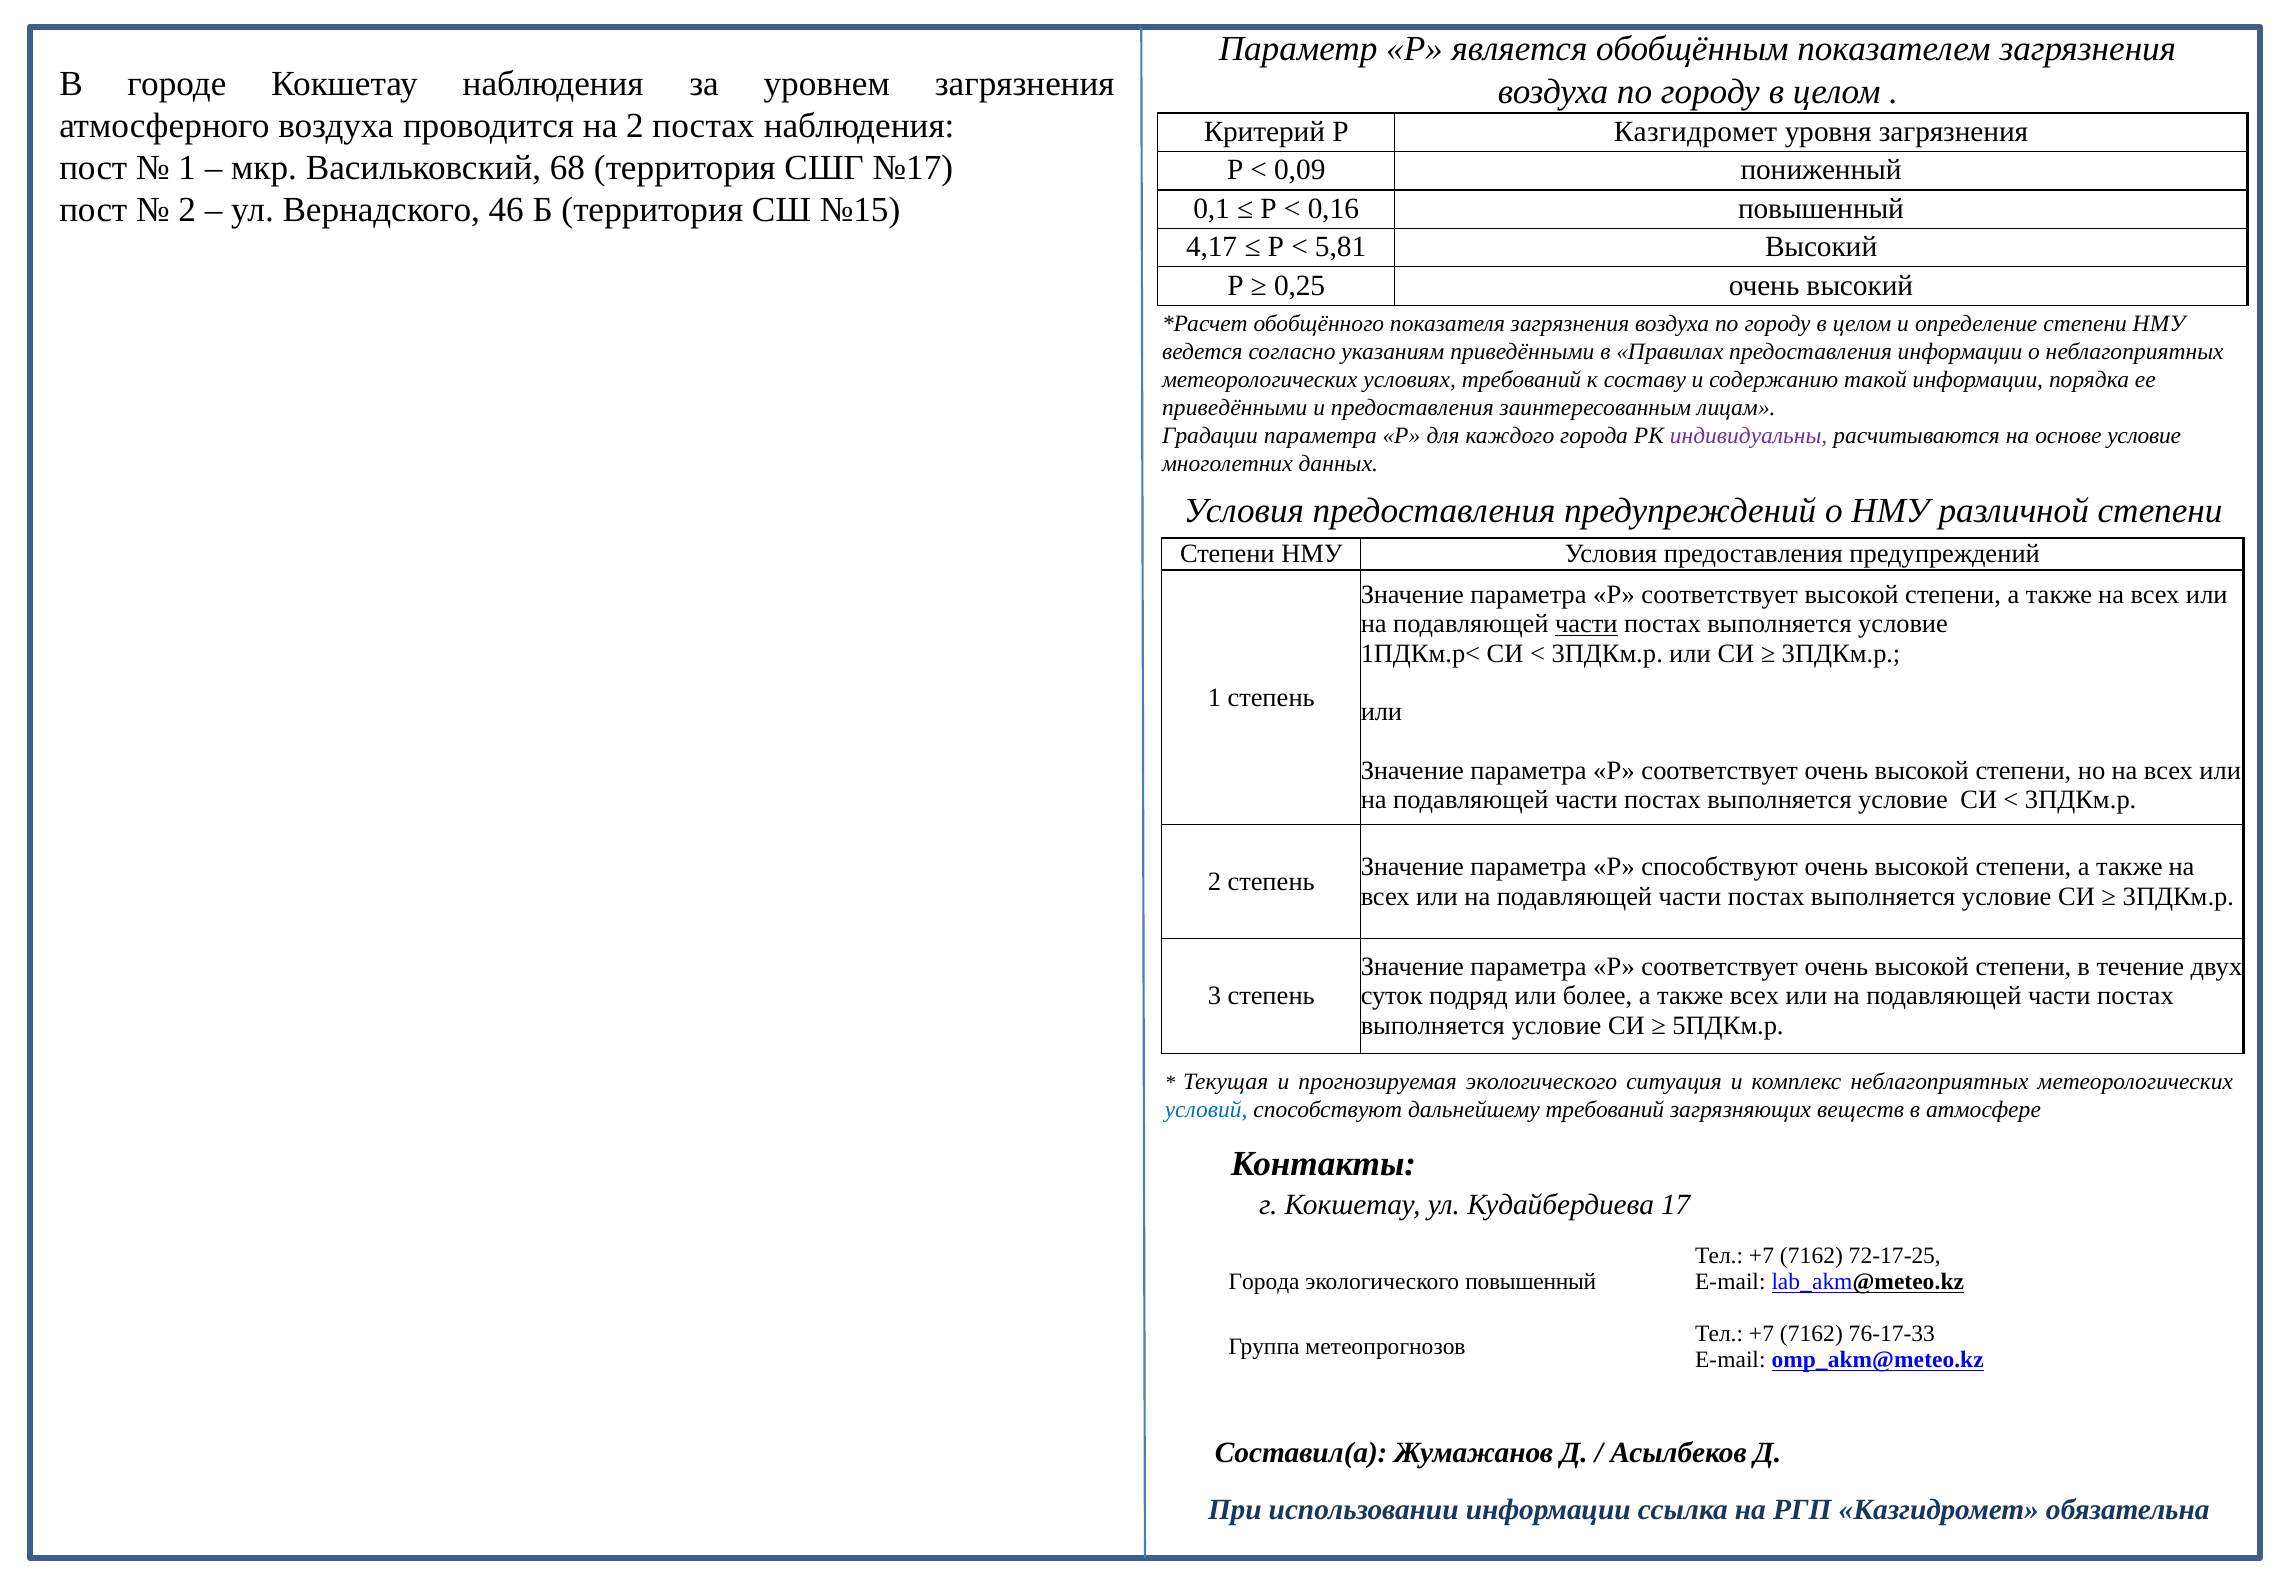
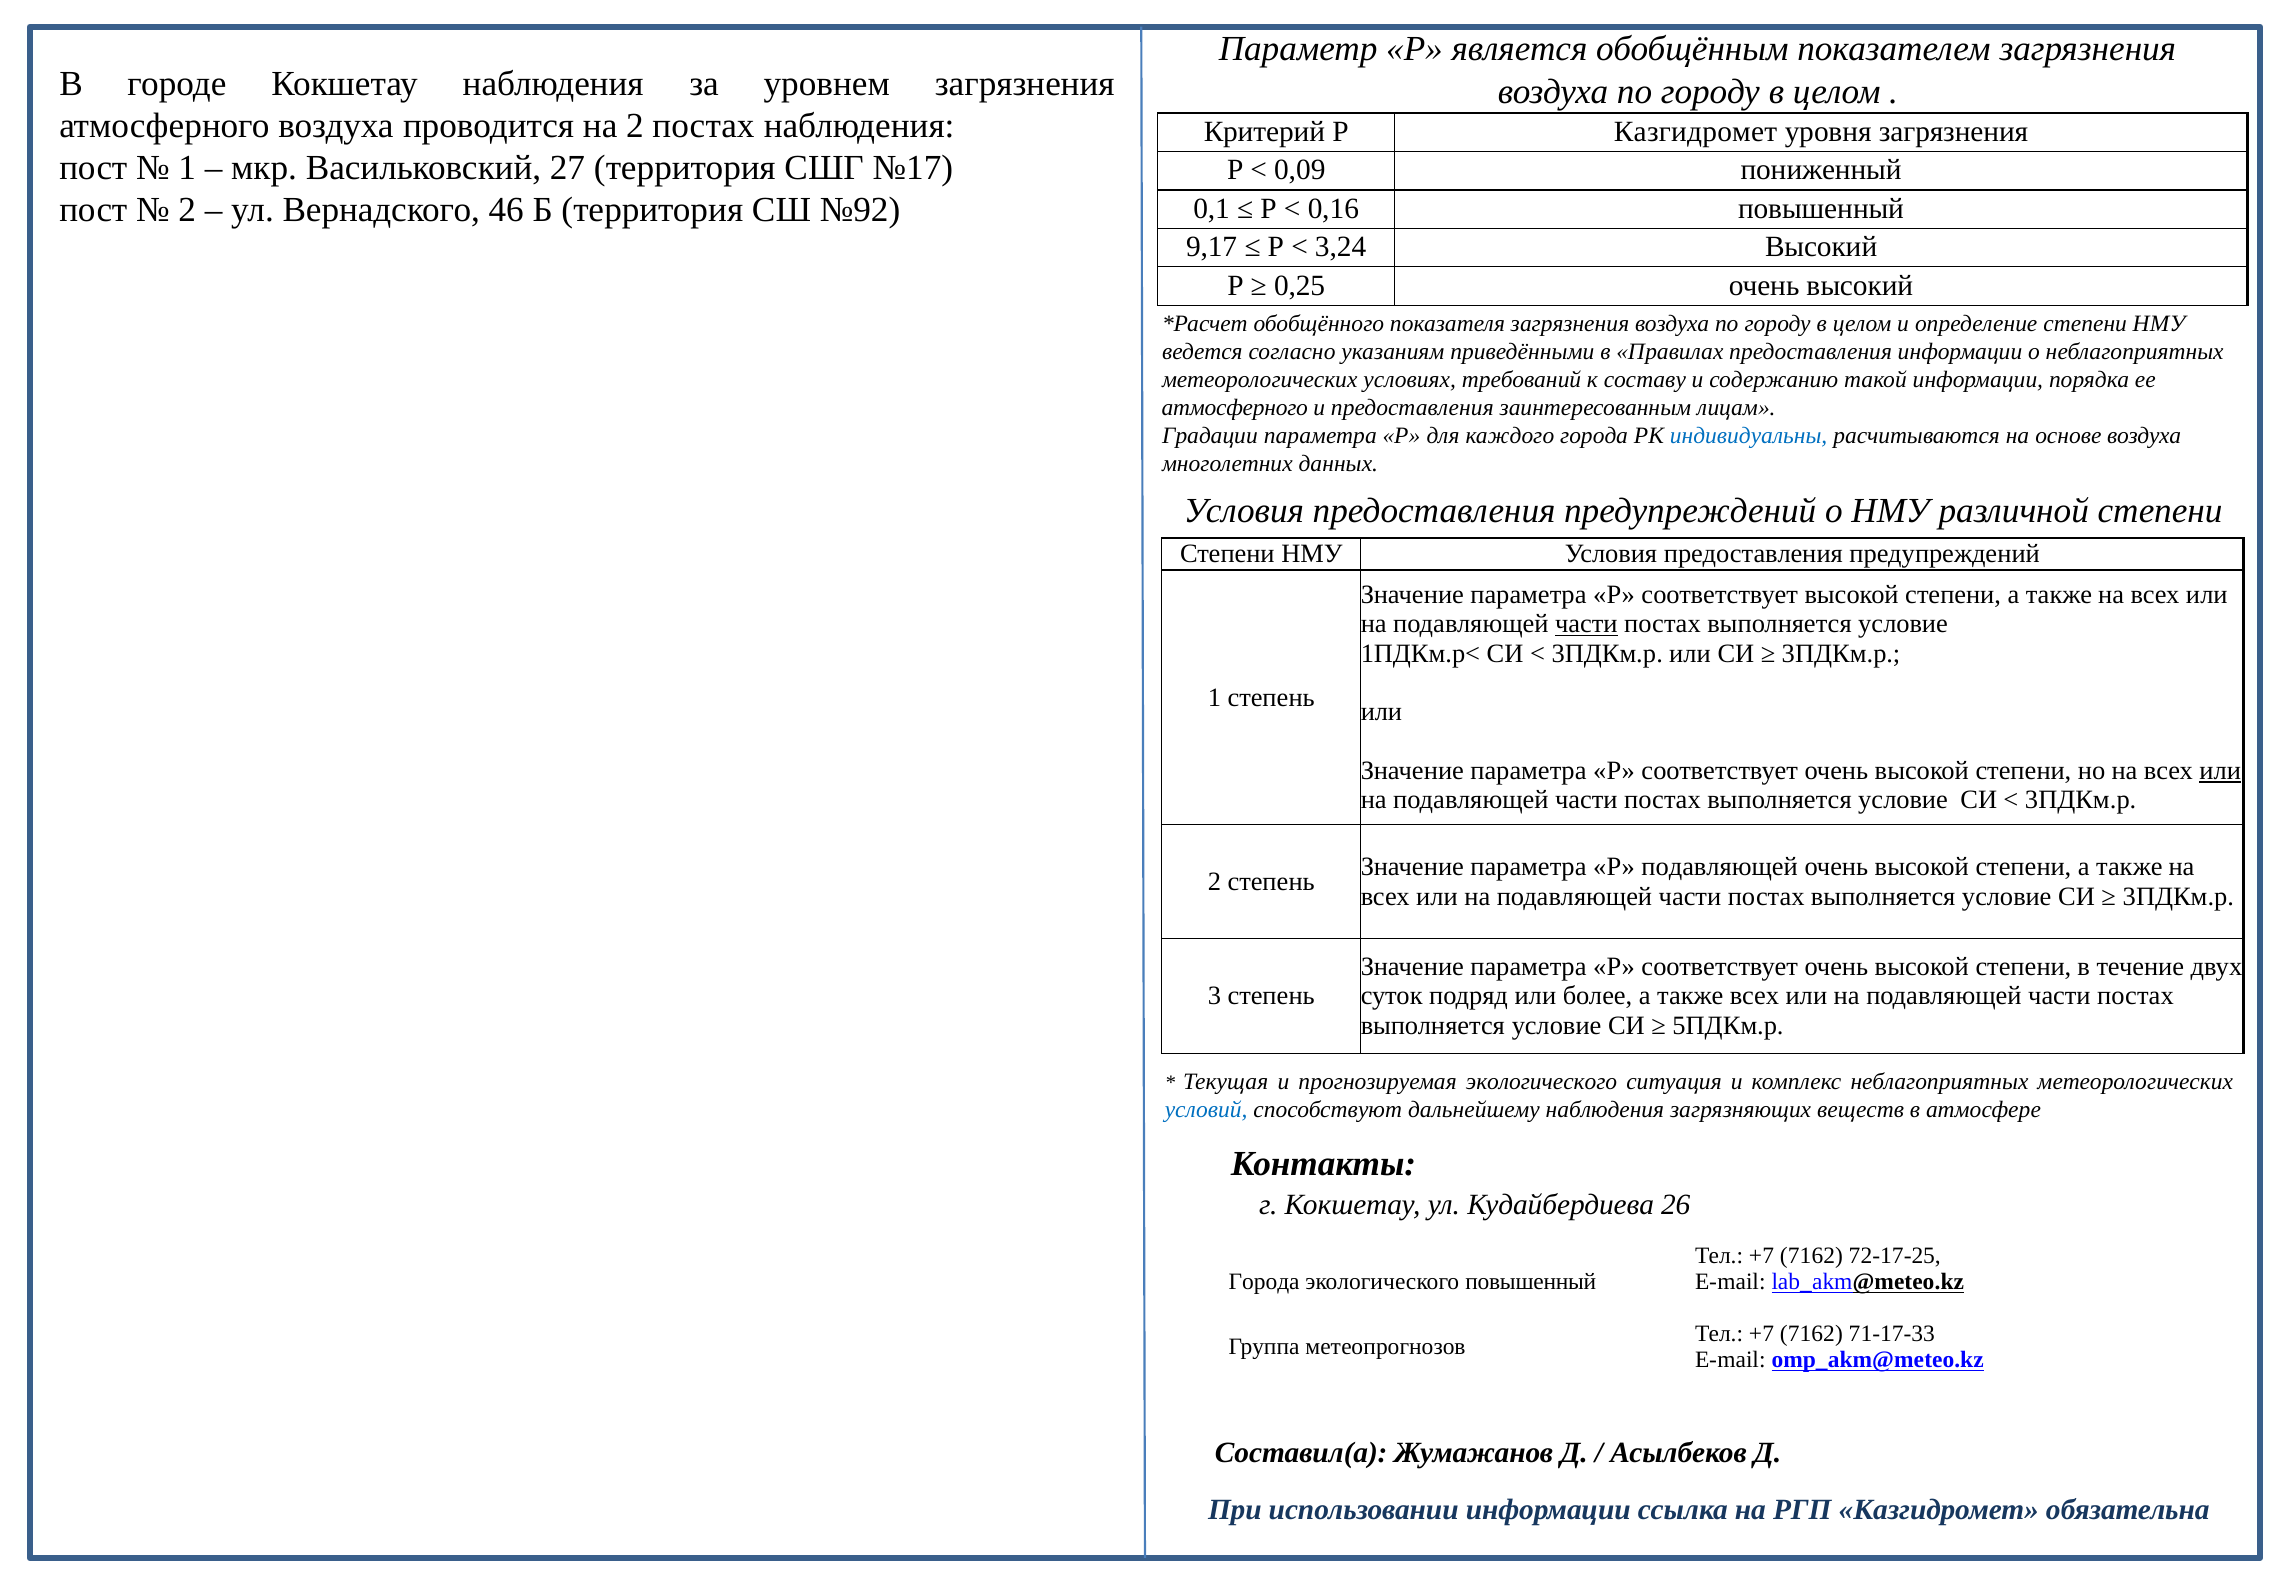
68: 68 -> 27
№15: №15 -> №92
4,17: 4,17 -> 9,17
5,81: 5,81 -> 3,24
приведёнными at (1235, 408): приведёнными -> атмосферного
индивидуальны colour: purple -> blue
основе условие: условие -> воздуха
или at (2220, 771) underline: none -> present
Р способствуют: способствуют -> подавляющей
дальнейшему требований: требований -> наблюдения
17: 17 -> 26
76-17-33: 76-17-33 -> 71-17-33
